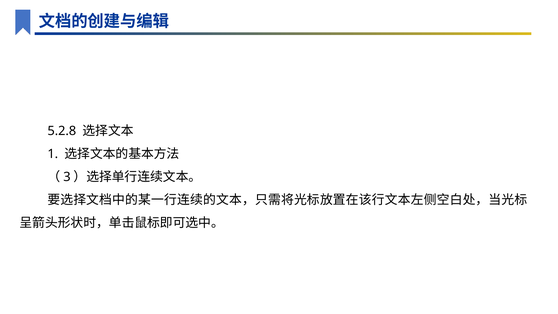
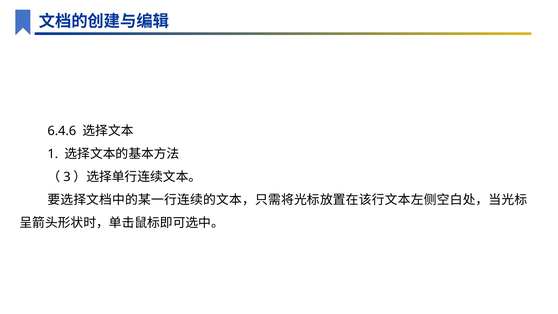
5.2.8: 5.2.8 -> 6.4.6
